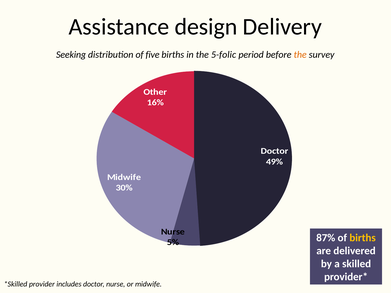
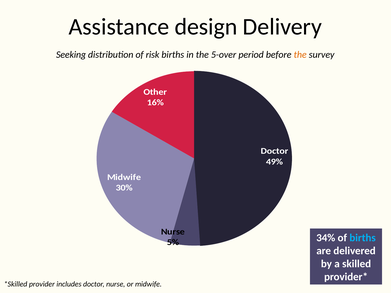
five: five -> risk
5-folic: 5-folic -> 5-over
87%: 87% -> 34%
births at (363, 238) colour: yellow -> light blue
